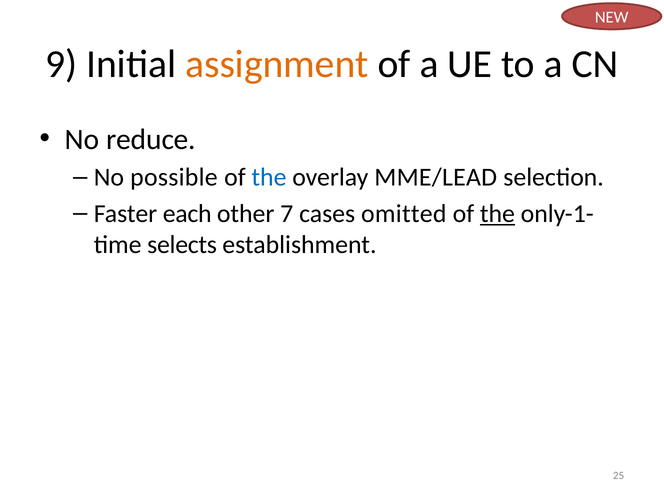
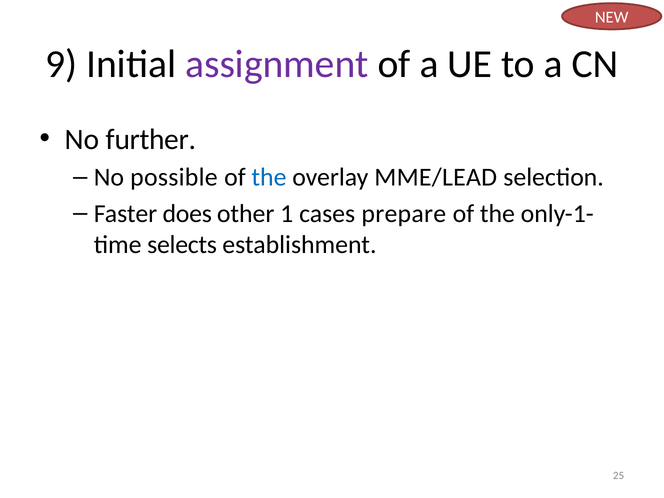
assignment colour: orange -> purple
reduce: reduce -> further
each: each -> does
7: 7 -> 1
omitted: omitted -> prepare
the at (497, 214) underline: present -> none
